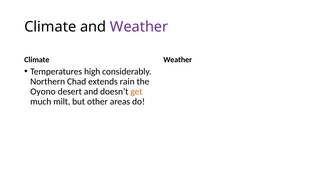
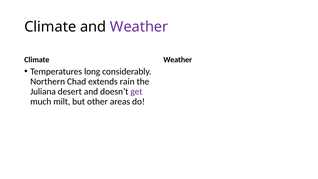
high: high -> long
Oyono: Oyono -> Juliana
get colour: orange -> purple
